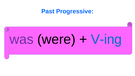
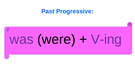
V-ing colour: blue -> purple
